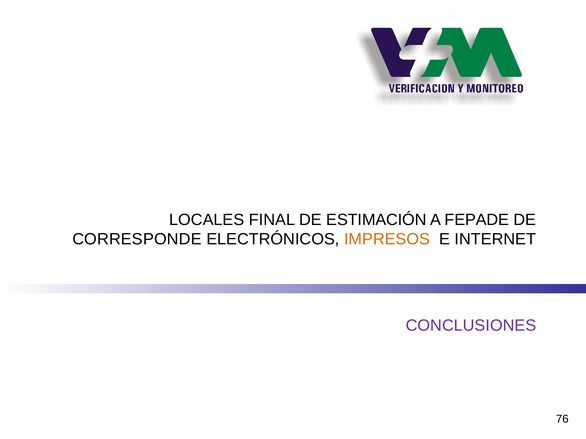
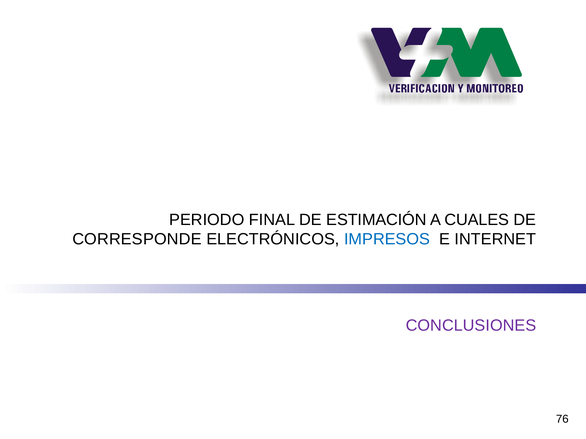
LOCALES: LOCALES -> PERIODO
FEPADE: FEPADE -> CUALES
IMPRESOS colour: orange -> blue
